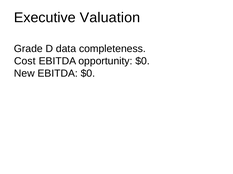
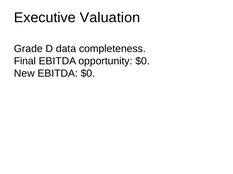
Cost: Cost -> Final
